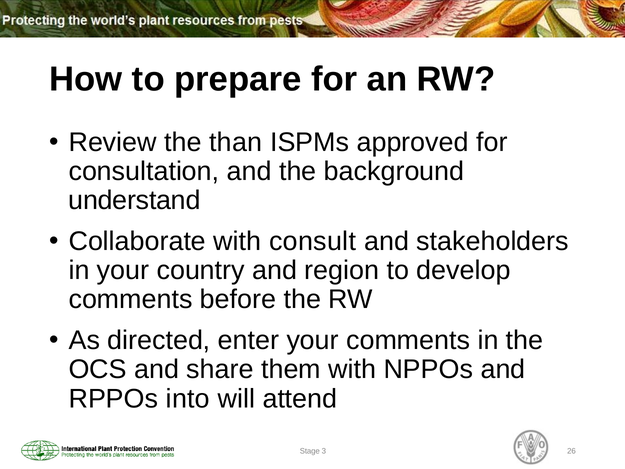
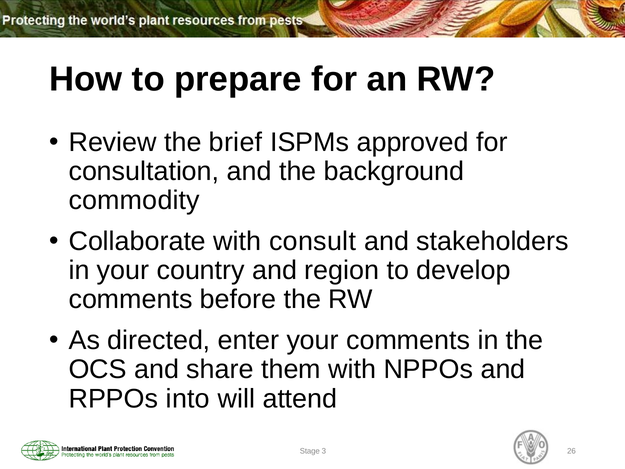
than: than -> brief
understand: understand -> commodity
